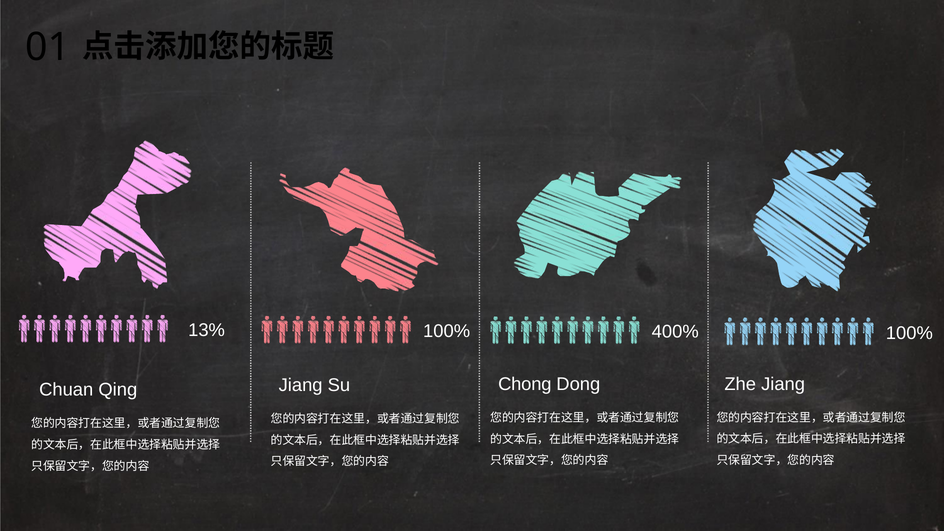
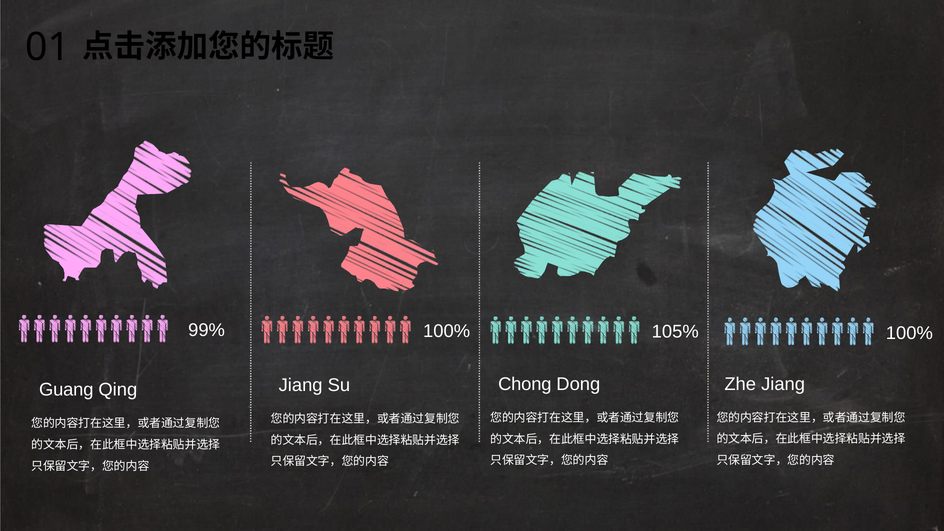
13%: 13% -> 99%
400%: 400% -> 105%
Chuan: Chuan -> Guang
